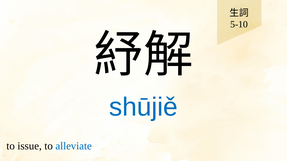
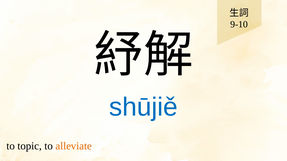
5-10: 5-10 -> 9-10
issue: issue -> topic
alleviate colour: blue -> orange
